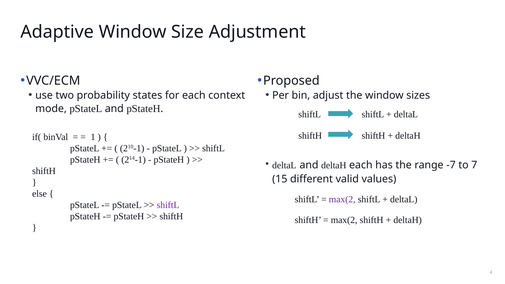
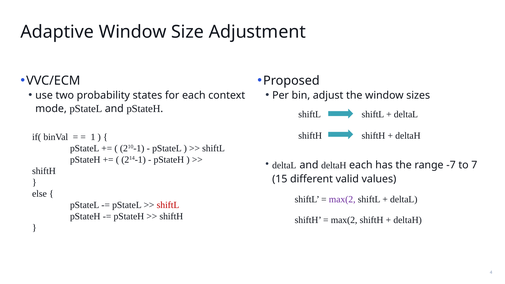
shiftL at (168, 205) colour: purple -> red
